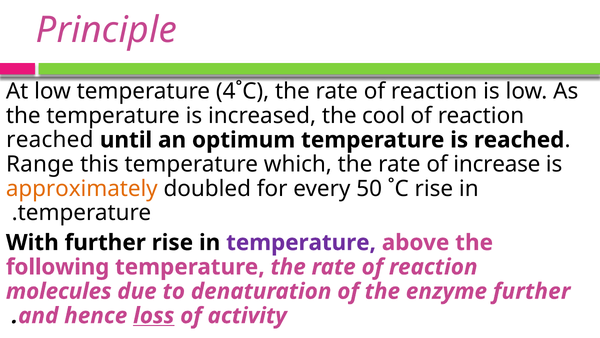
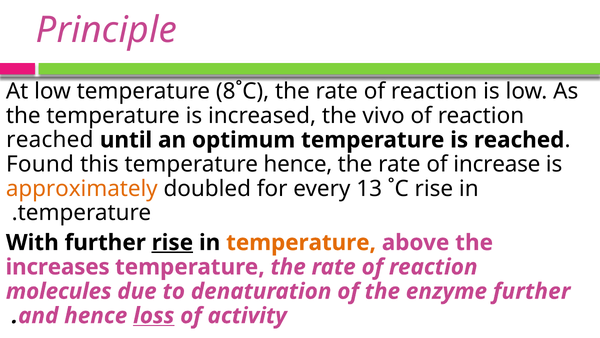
4˚C: 4˚C -> 8˚C
cool: cool -> vivo
Range: Range -> Found
temperature which: which -> hence
50: 50 -> 13
rise at (172, 242) underline: none -> present
temperature at (301, 242) colour: purple -> orange
following: following -> increases
